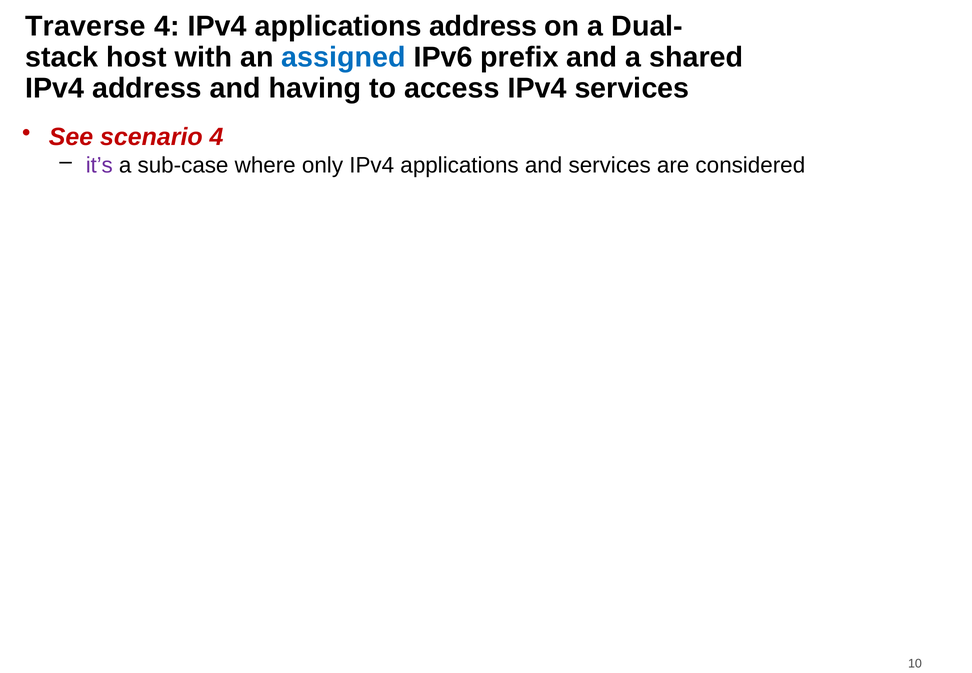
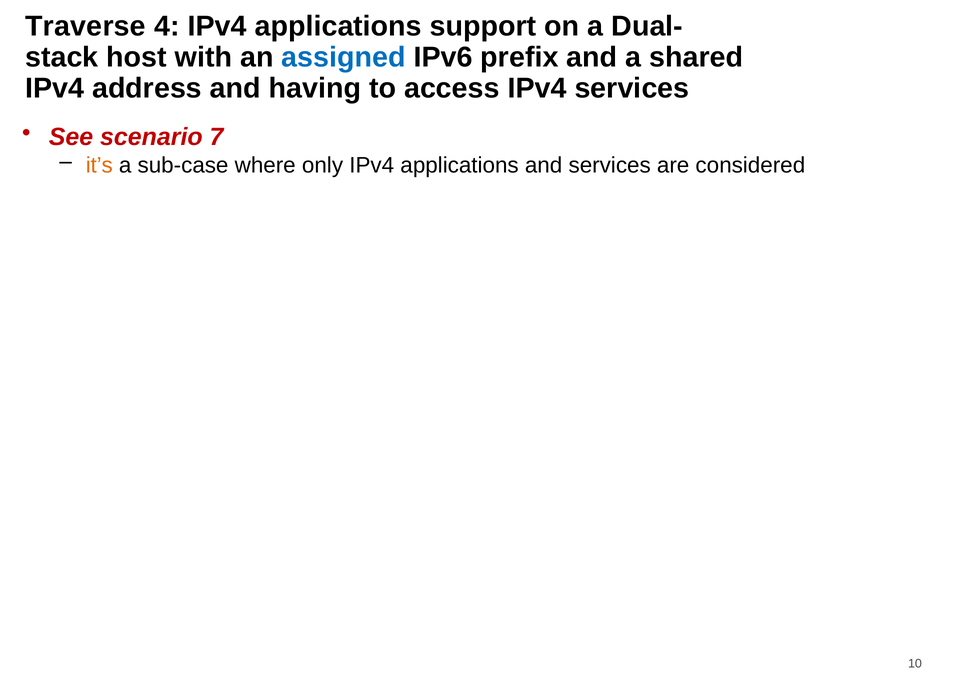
applications address: address -> support
scenario 4: 4 -> 7
it’s colour: purple -> orange
